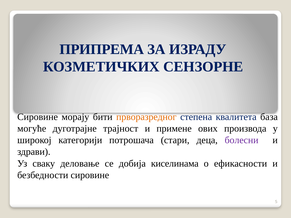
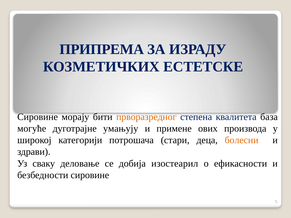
СЕНЗОРНЕ: СЕНЗОРНЕ -> ЕСТЕТСКЕ
трајност: трајност -> умањују
болесни colour: purple -> orange
киселинама: киселинама -> изостеарил
